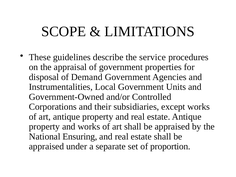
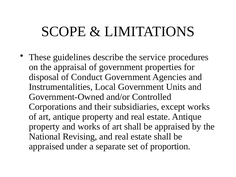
Demand: Demand -> Conduct
Ensuring: Ensuring -> Revising
